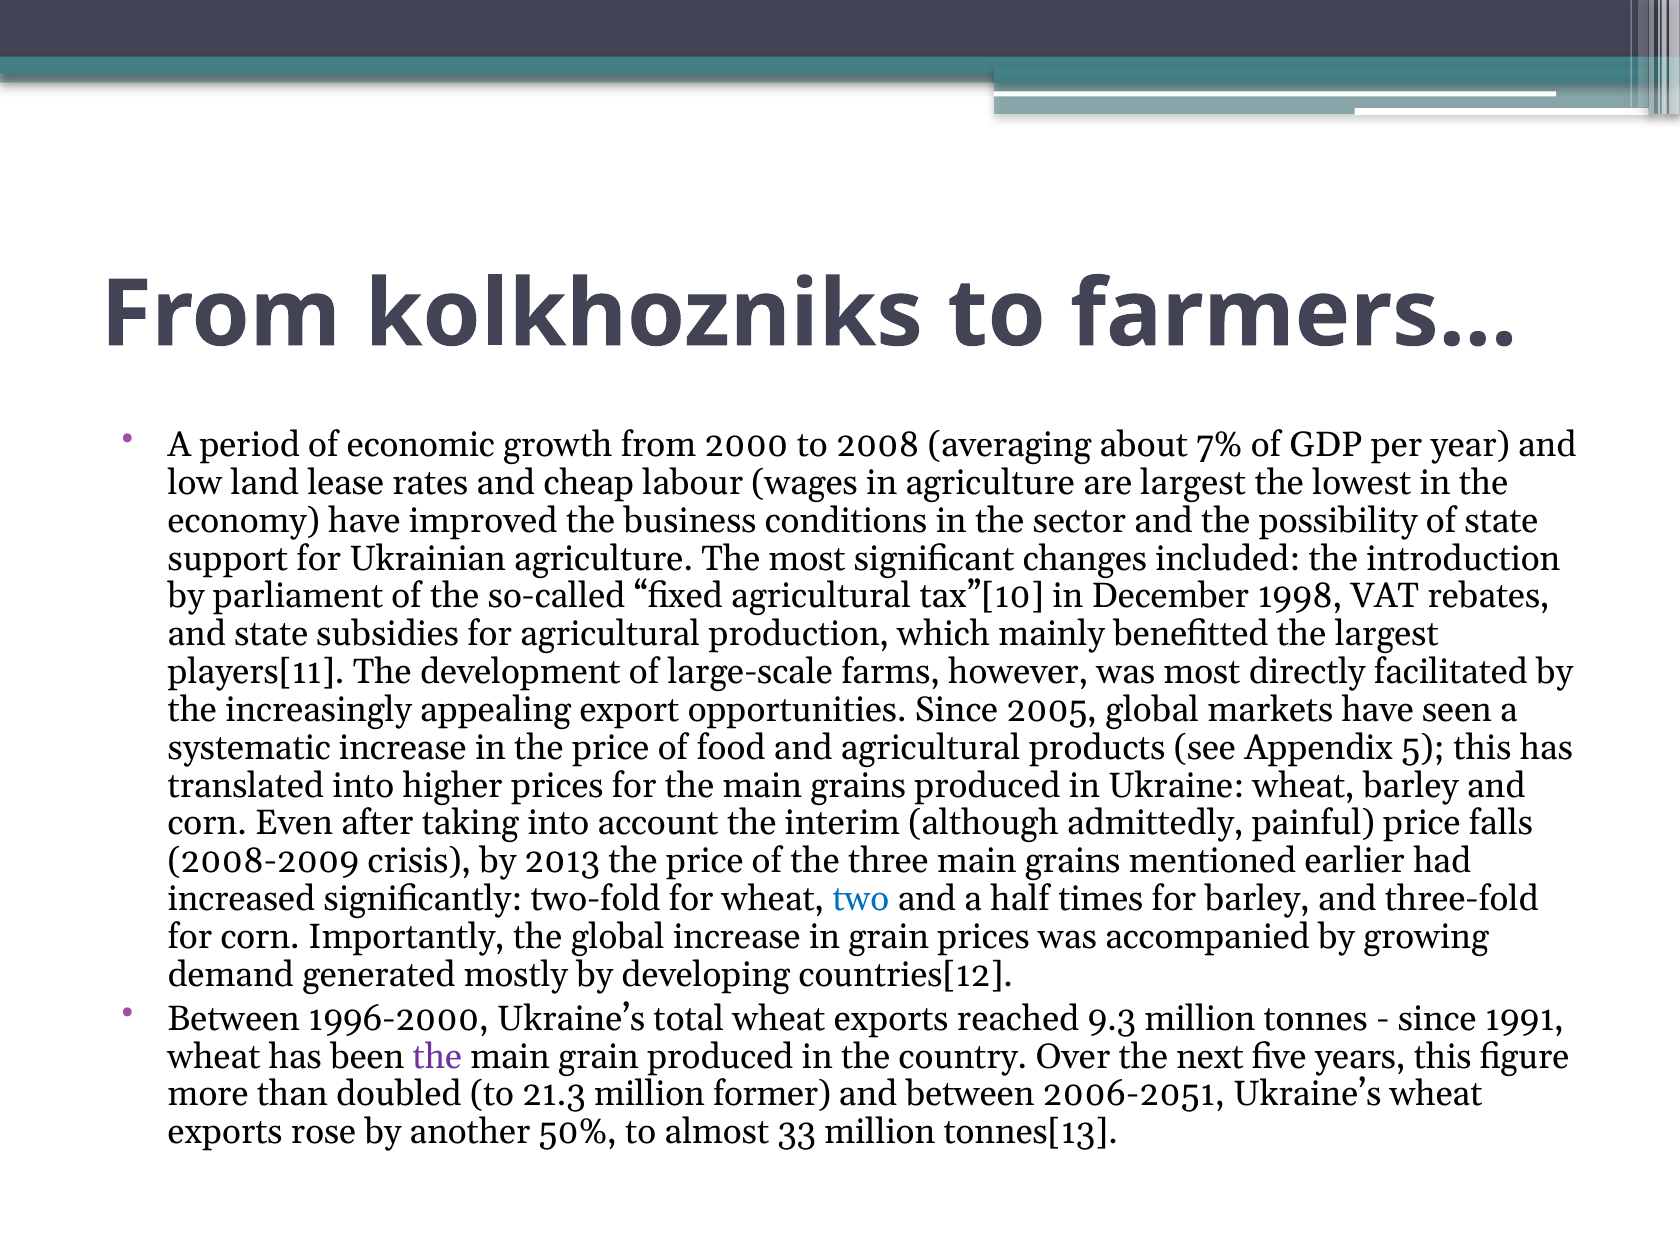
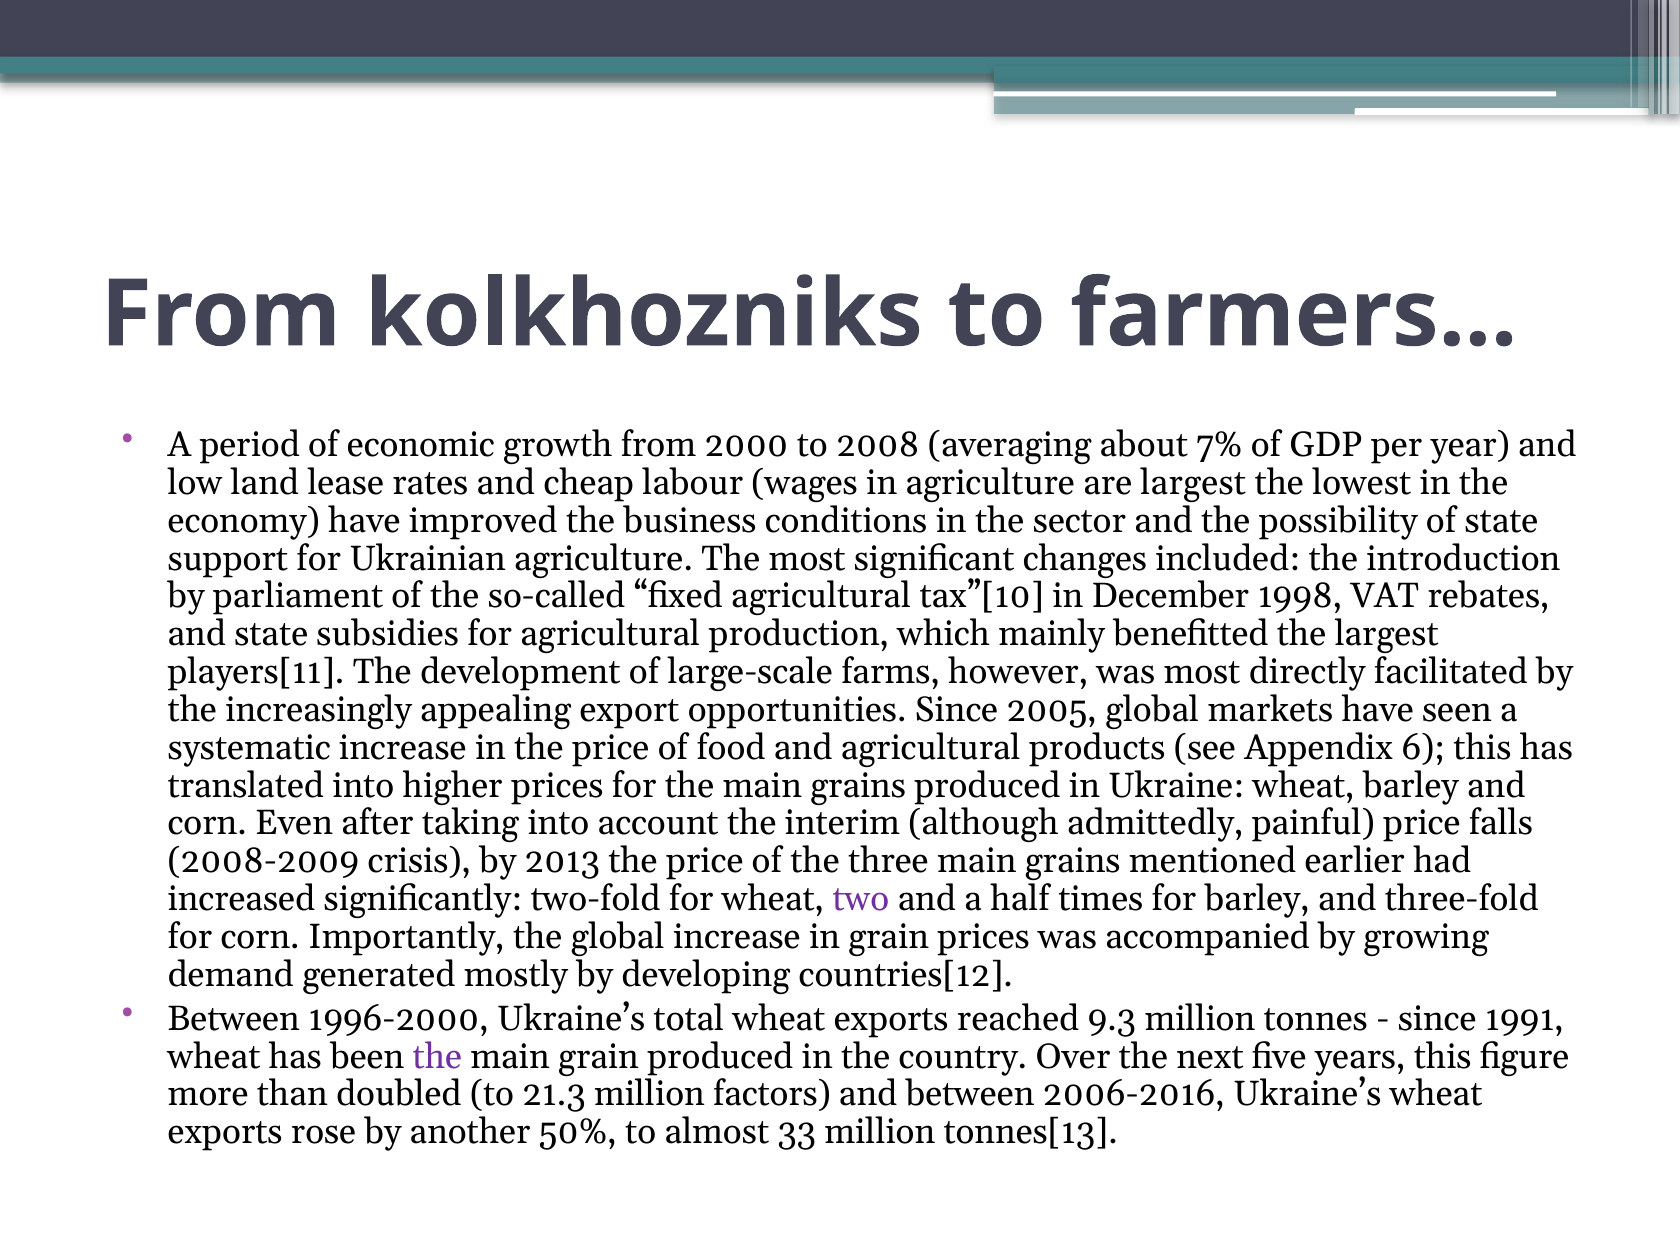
5: 5 -> 6
two colour: blue -> purple
former: former -> factors
2006-2051: 2006-2051 -> 2006-2016
